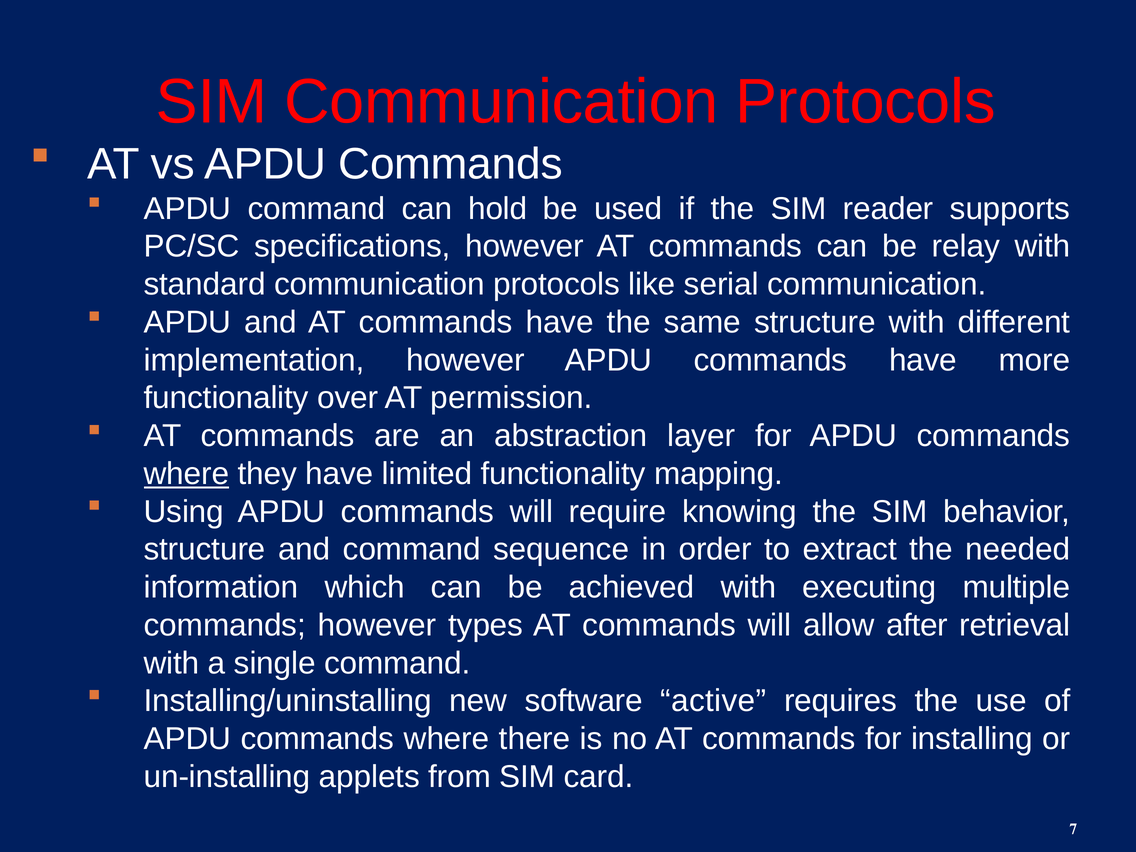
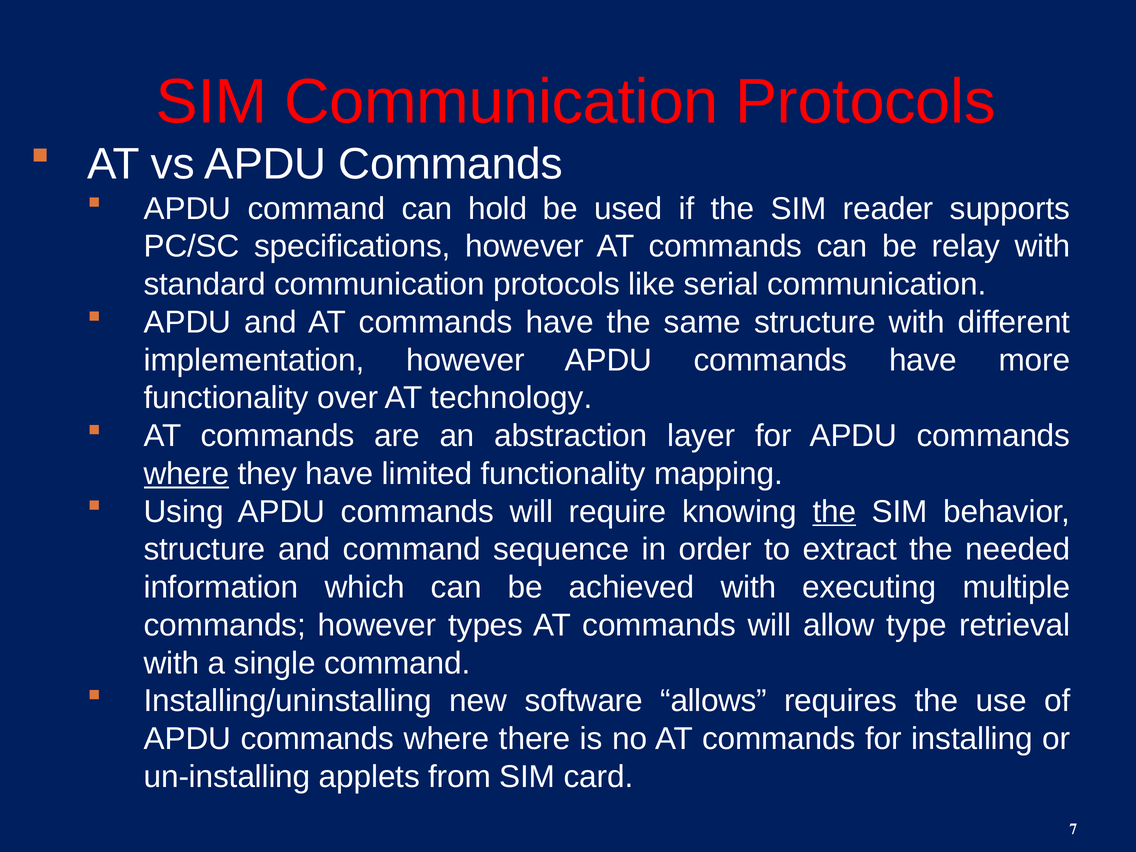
permission: permission -> technology
the at (834, 512) underline: none -> present
after: after -> type
active: active -> allows
